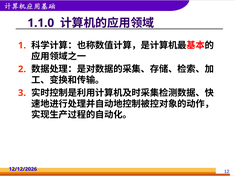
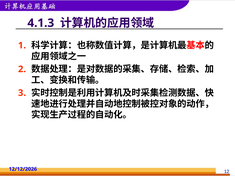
1.1.0: 1.1.0 -> 4.1.3
